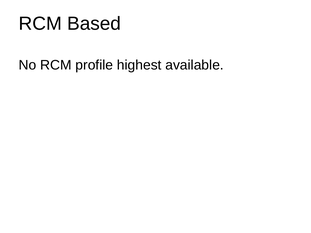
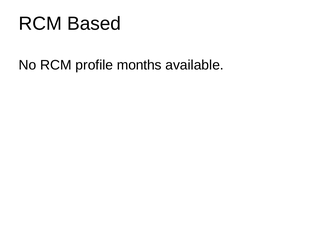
highest: highest -> months
